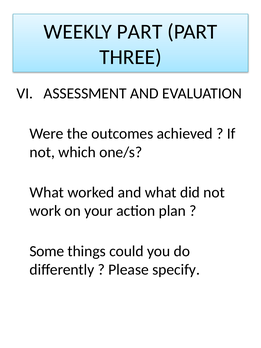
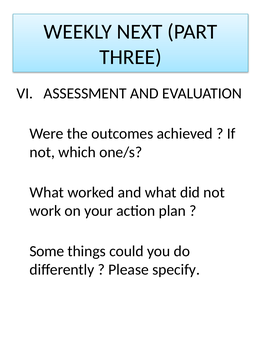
WEEKLY PART: PART -> NEXT
